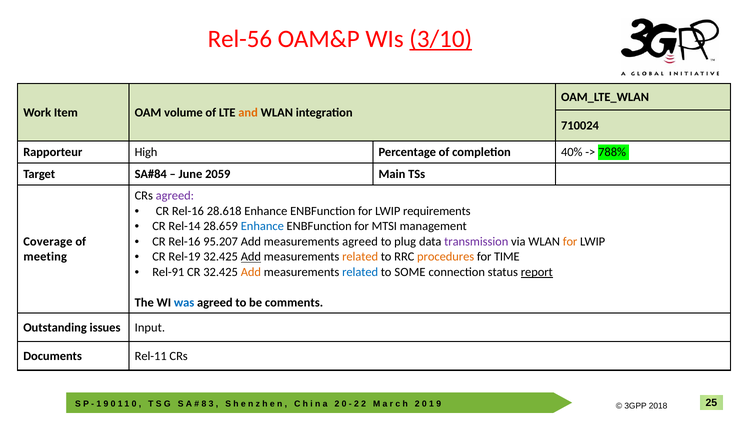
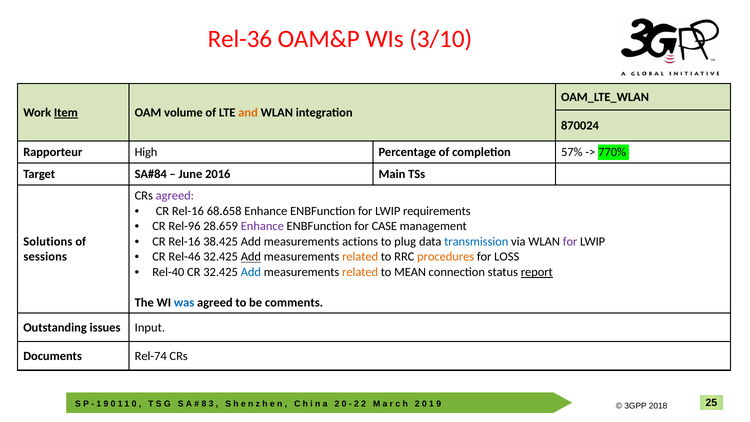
Rel-56: Rel-56 -> Rel-36
3/10 underline: present -> none
Item underline: none -> present
710024: 710024 -> 870024
40%: 40% -> 57%
788%: 788% -> 770%
2059: 2059 -> 2016
28.618: 28.618 -> 68.658
Rel-14: Rel-14 -> Rel-96
Enhance at (262, 226) colour: blue -> purple
MTSI: MTSI -> CASE
95.207: 95.207 -> 38.425
measurements agreed: agreed -> actions
transmission colour: purple -> blue
for at (570, 242) colour: orange -> purple
Coverage: Coverage -> Solutions
Rel-19: Rel-19 -> Rel-46
TIME: TIME -> LOSS
meeting: meeting -> sessions
Rel-91: Rel-91 -> Rel-40
Add at (251, 272) colour: orange -> blue
related at (360, 272) colour: blue -> orange
SOME: SOME -> MEAN
Rel-11: Rel-11 -> Rel-74
